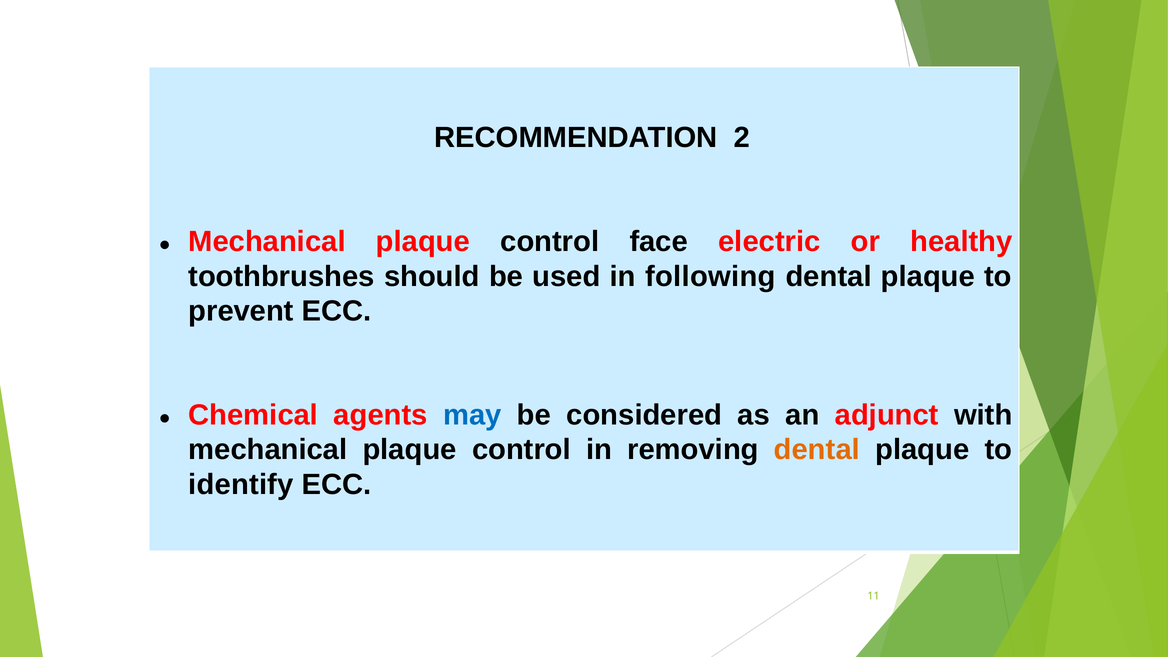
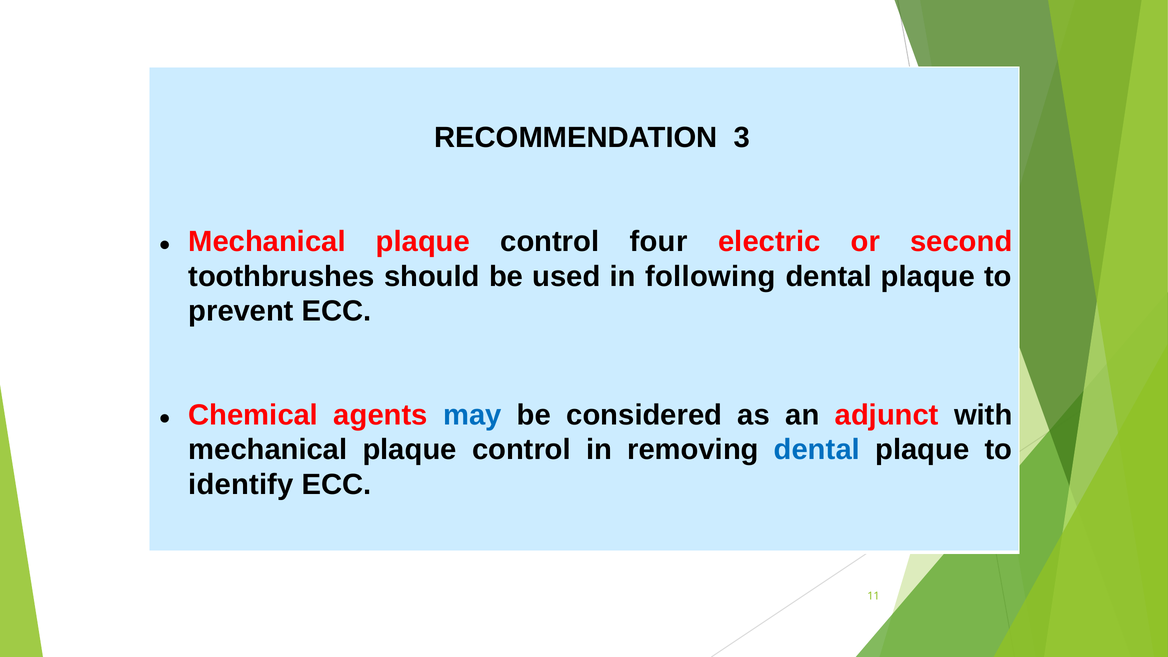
2: 2 -> 3
face: face -> four
healthy: healthy -> second
dental at (817, 450) colour: orange -> blue
